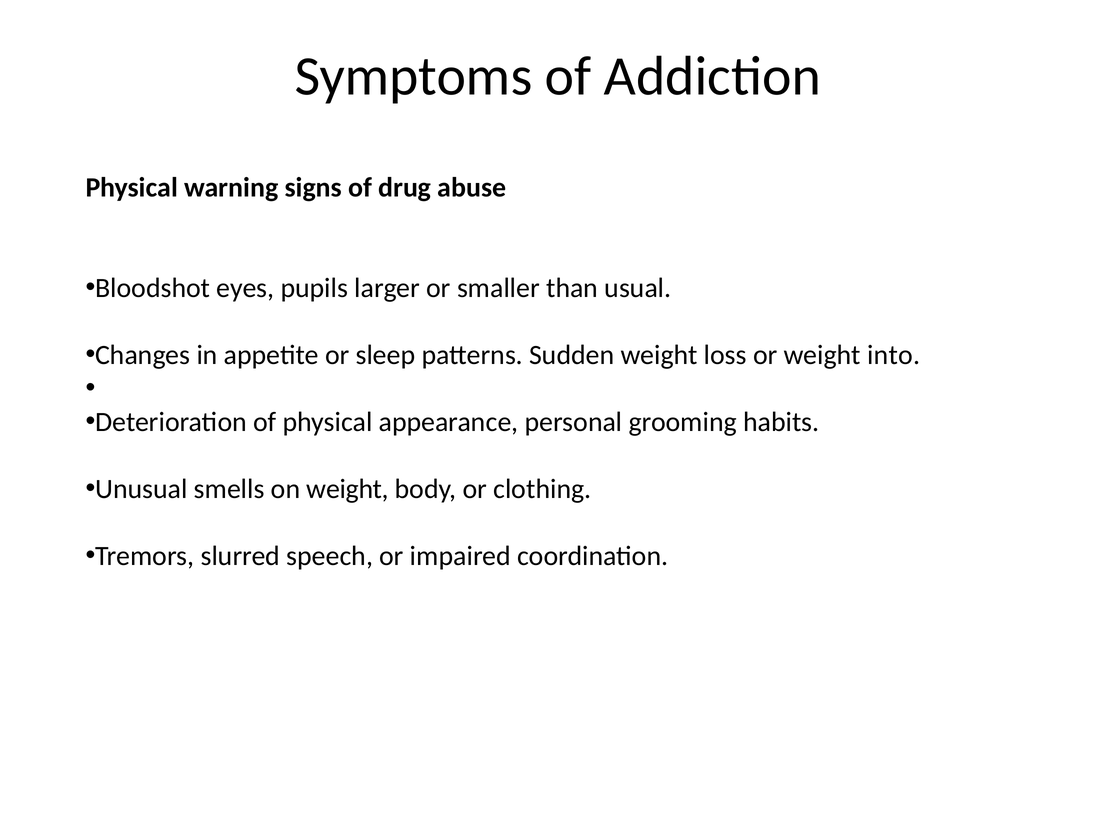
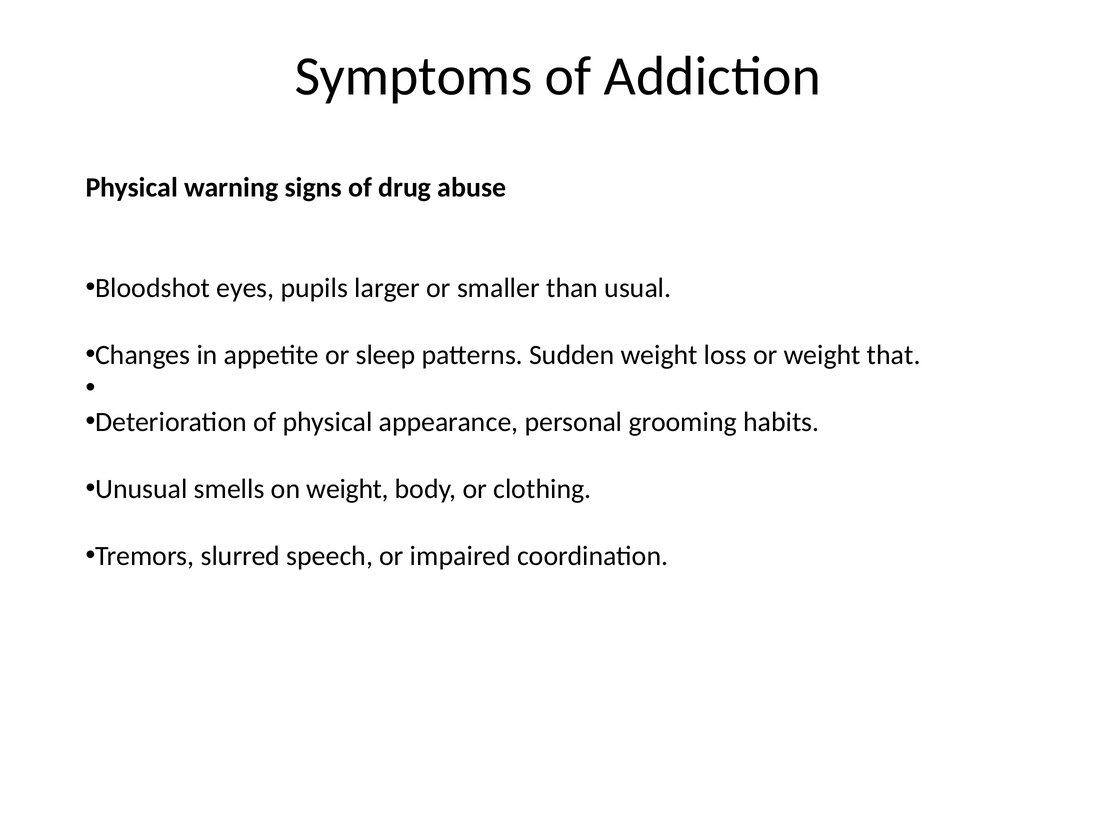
into: into -> that
